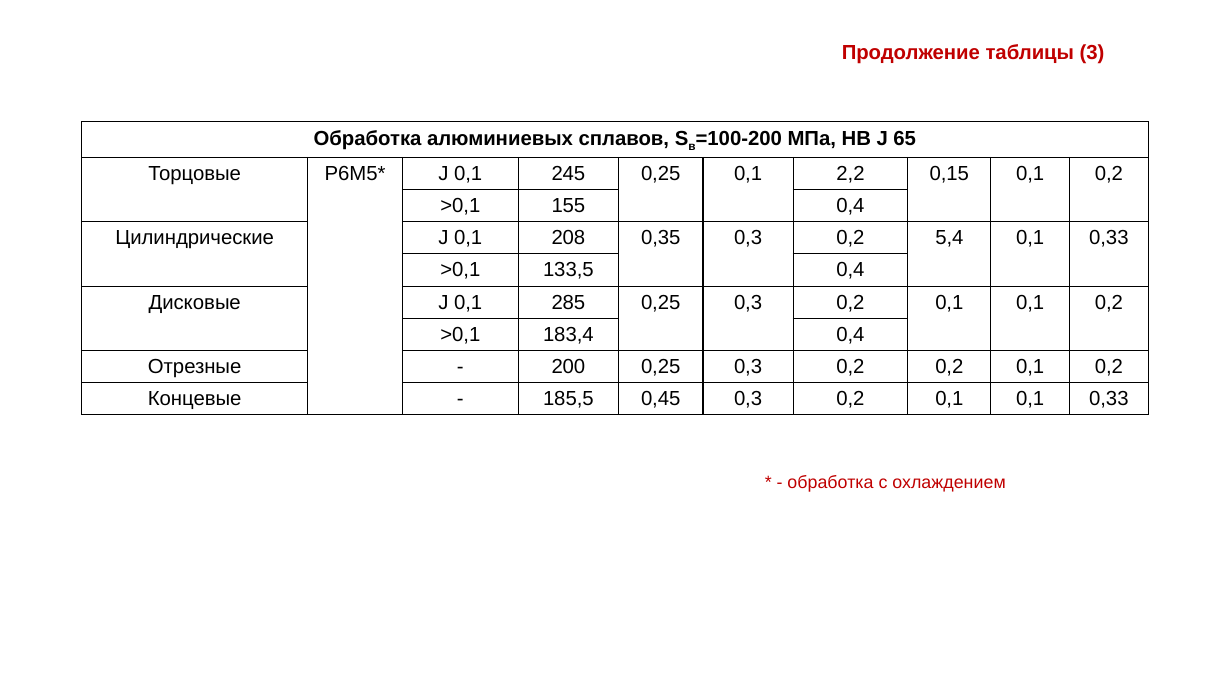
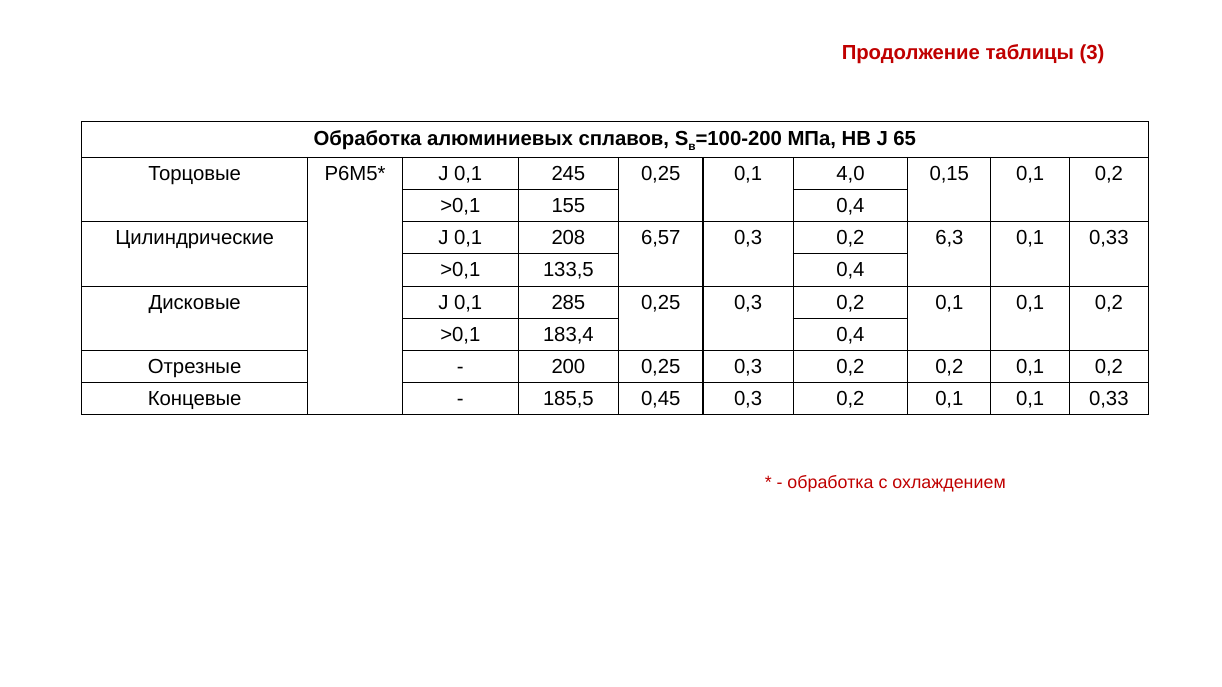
2,2: 2,2 -> 4,0
0,35: 0,35 -> 6,57
5,4: 5,4 -> 6,3
